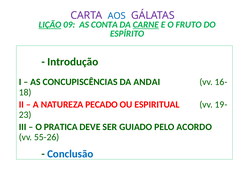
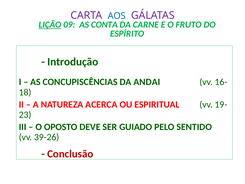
CARNE underline: present -> none
PECADO: PECADO -> ACERCA
PRATICA: PRATICA -> OPOSTO
ACORDO: ACORDO -> SENTIDO
55-26: 55-26 -> 39-26
Conclusão colour: blue -> red
